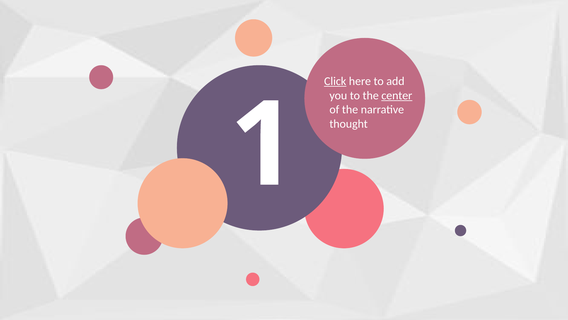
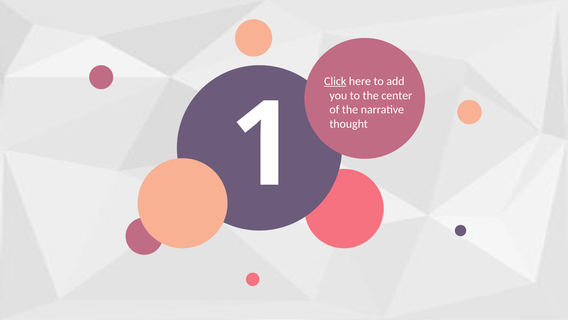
center underline: present -> none
